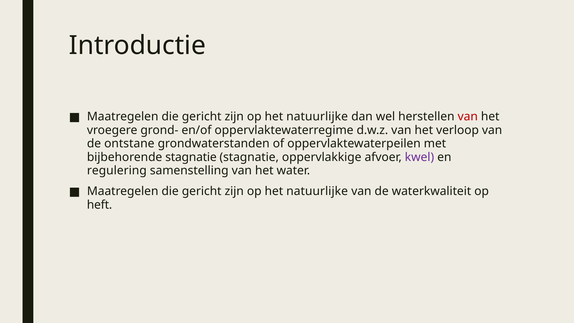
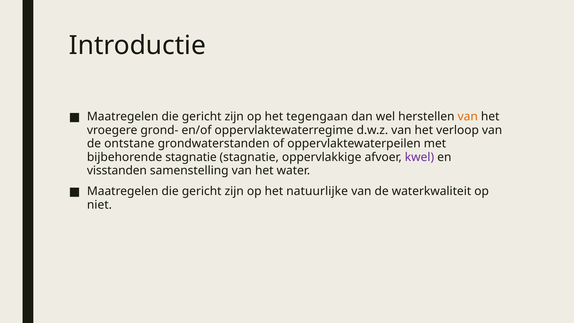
natuurlijke at (317, 117): natuurlijke -> tegengaan
van at (468, 117) colour: red -> orange
regulering: regulering -> visstanden
heft: heft -> niet
